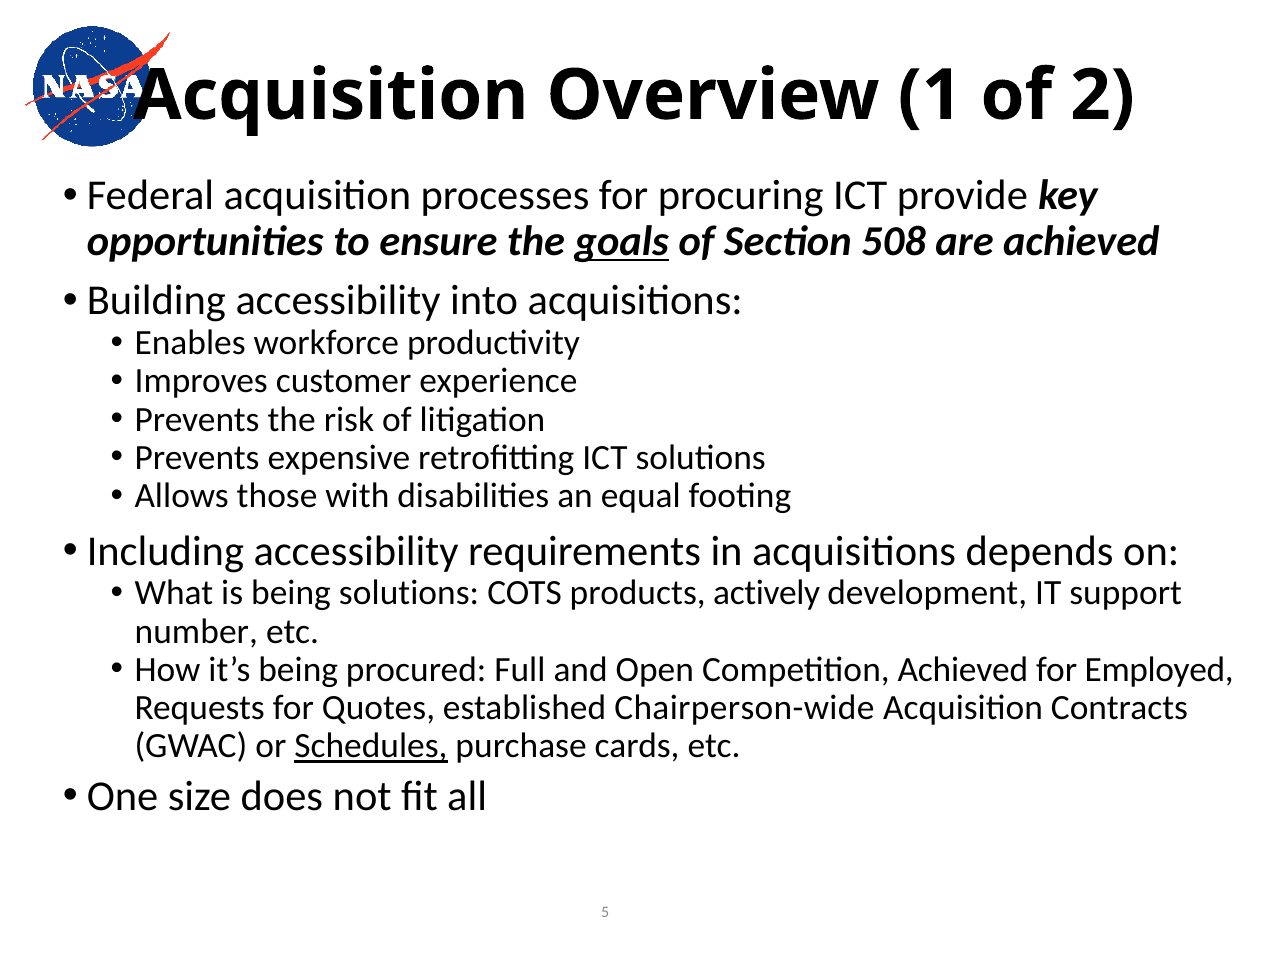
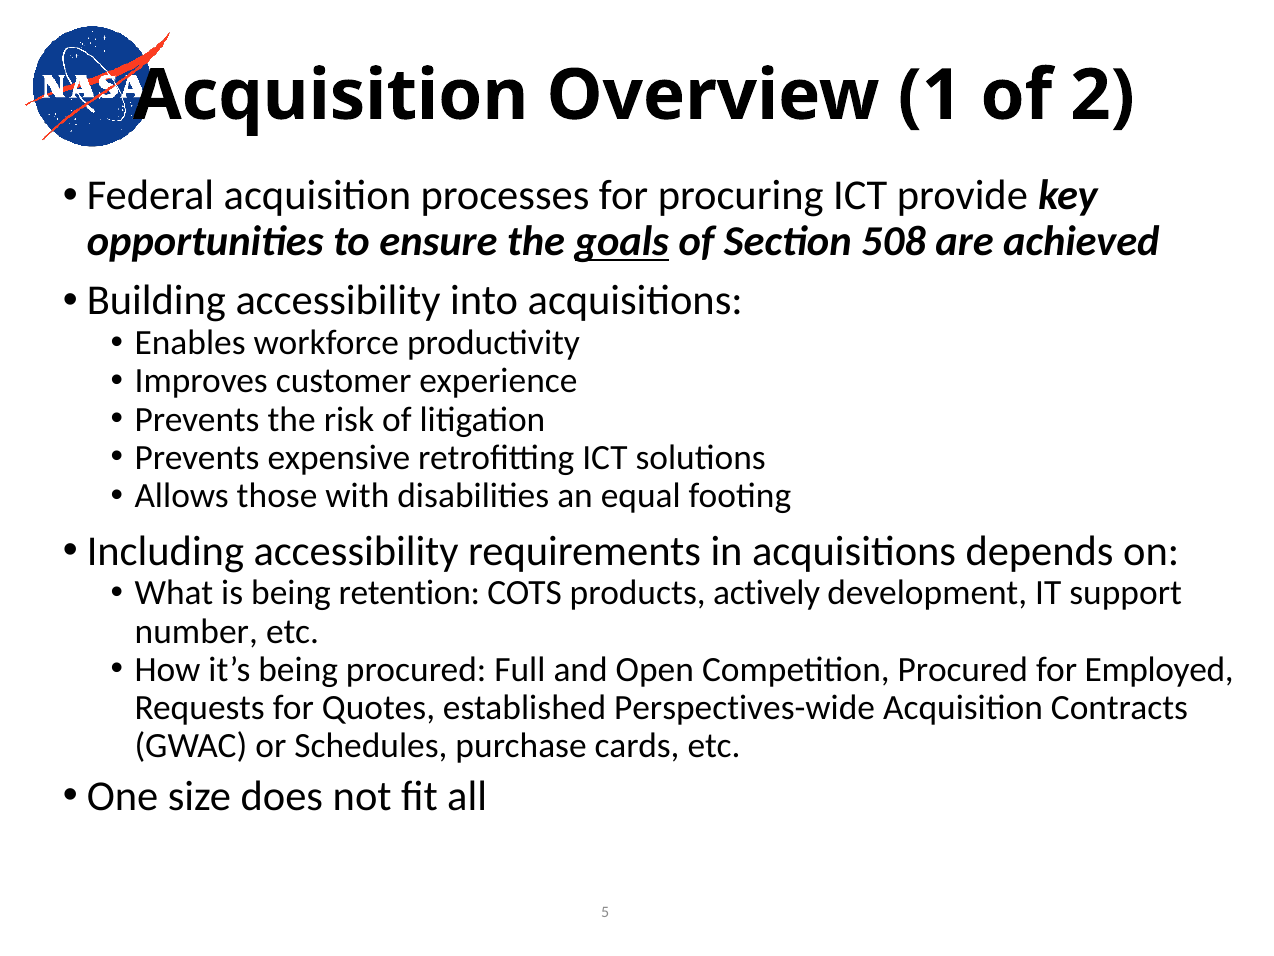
being solutions: solutions -> retention
Competition Achieved: Achieved -> Procured
Chairperson-wide: Chairperson-wide -> Perspectives-wide
Schedules underline: present -> none
